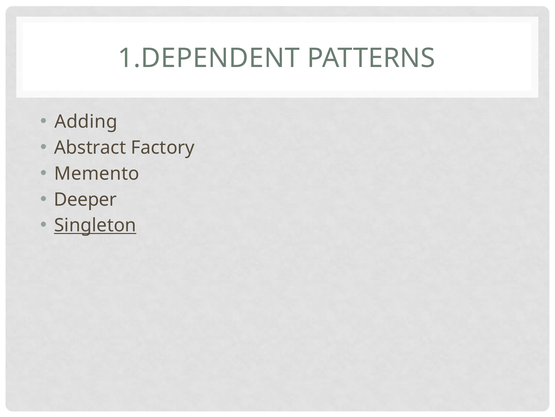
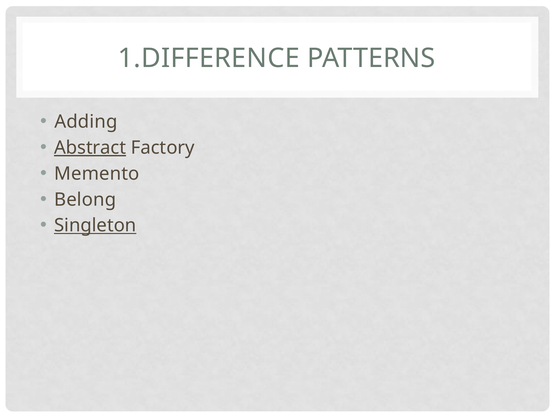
1.DEPENDENT: 1.DEPENDENT -> 1.DIFFERENCE
Abstract underline: none -> present
Deeper: Deeper -> Belong
